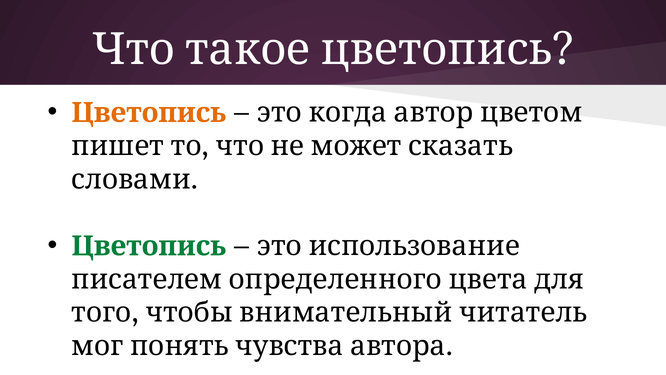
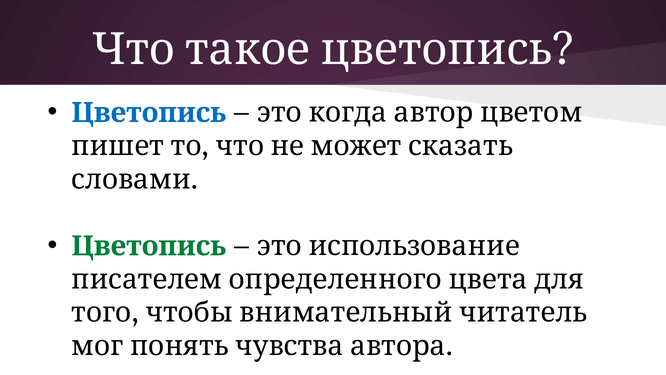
Цветопись at (149, 113) colour: orange -> blue
